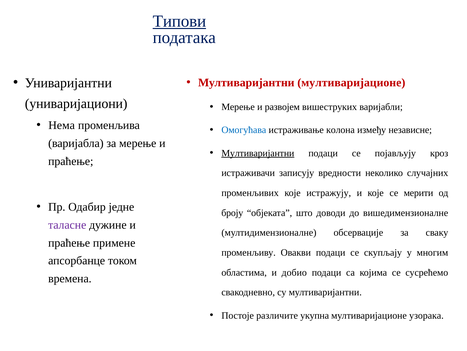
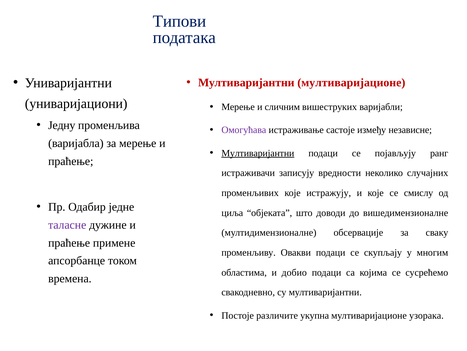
Типови underline: present -> none
развојем: развојем -> сличним
Нема: Нема -> Једну
Омогућава colour: blue -> purple
колона: колона -> састоје
кроз: кроз -> ранг
мерити: мерити -> смислу
броју: броју -> циља
